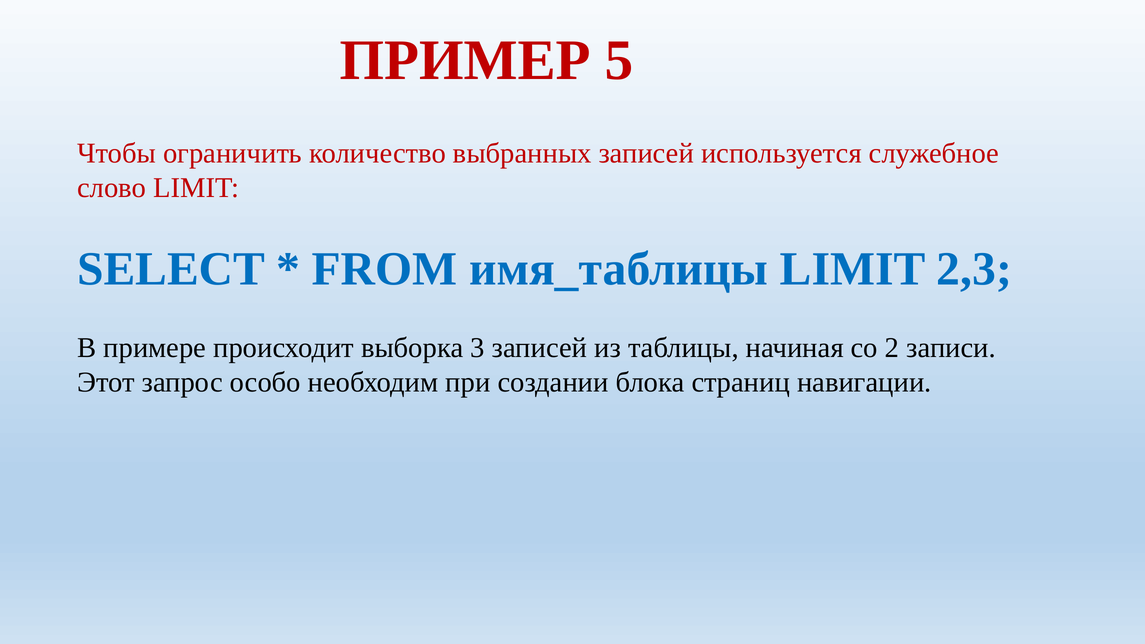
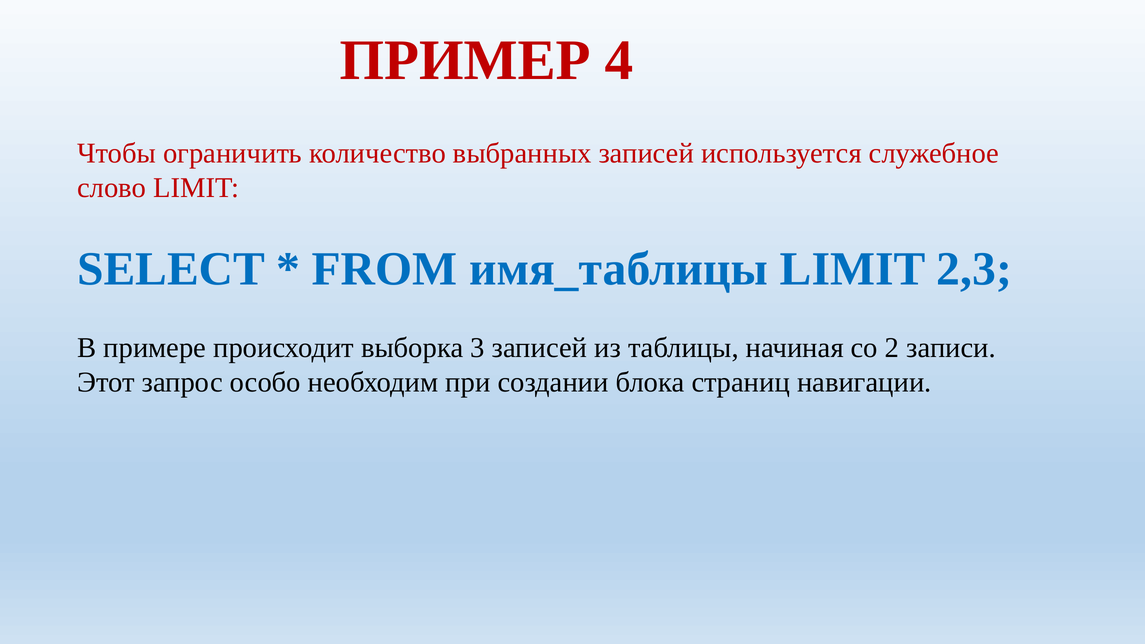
5: 5 -> 4
